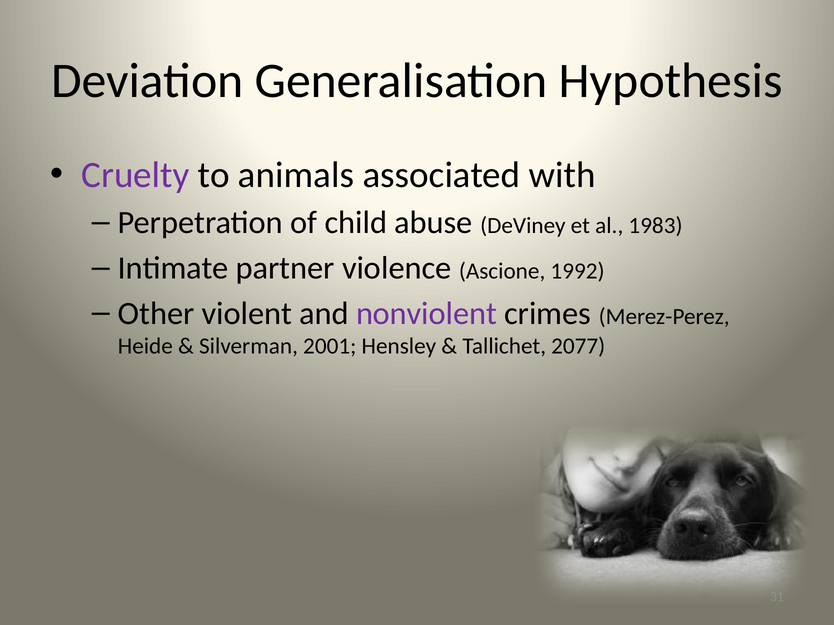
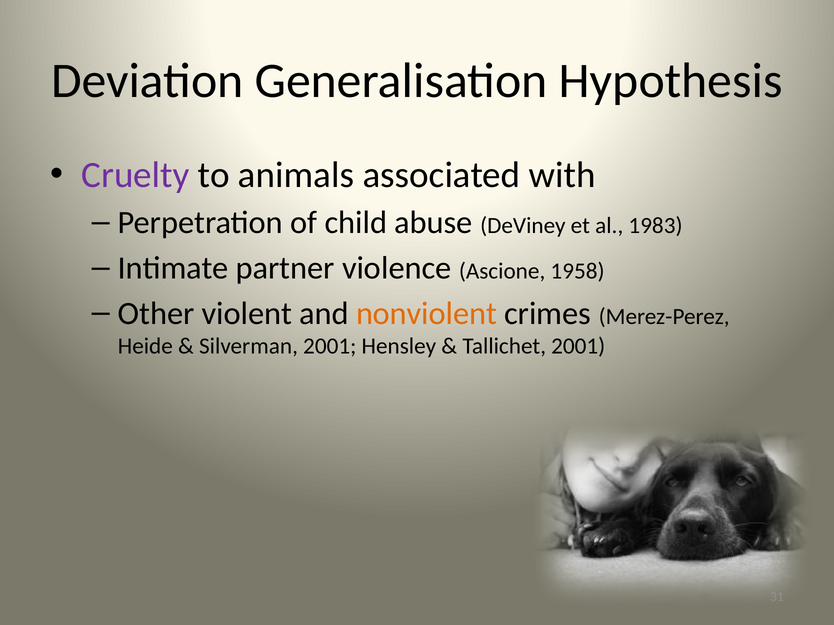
1992: 1992 -> 1958
nonviolent colour: purple -> orange
Tallichet 2077: 2077 -> 2001
